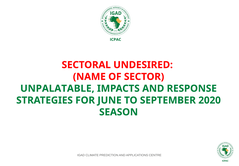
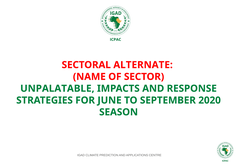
UNDESIRED: UNDESIRED -> ALTERNATE
